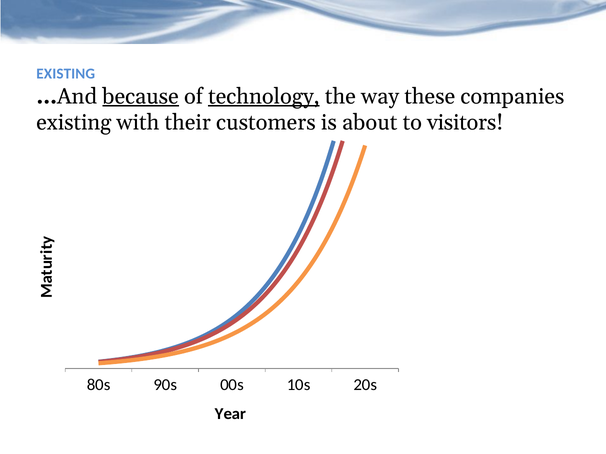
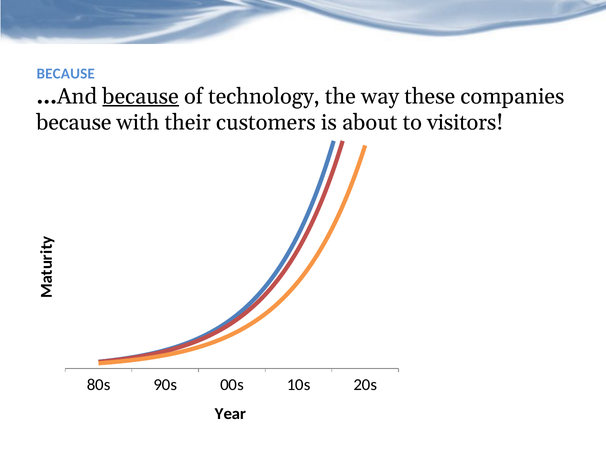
EXISTING at (66, 74): EXISTING -> BECAUSE
technology underline: present -> none
existing at (74, 123): existing -> because
